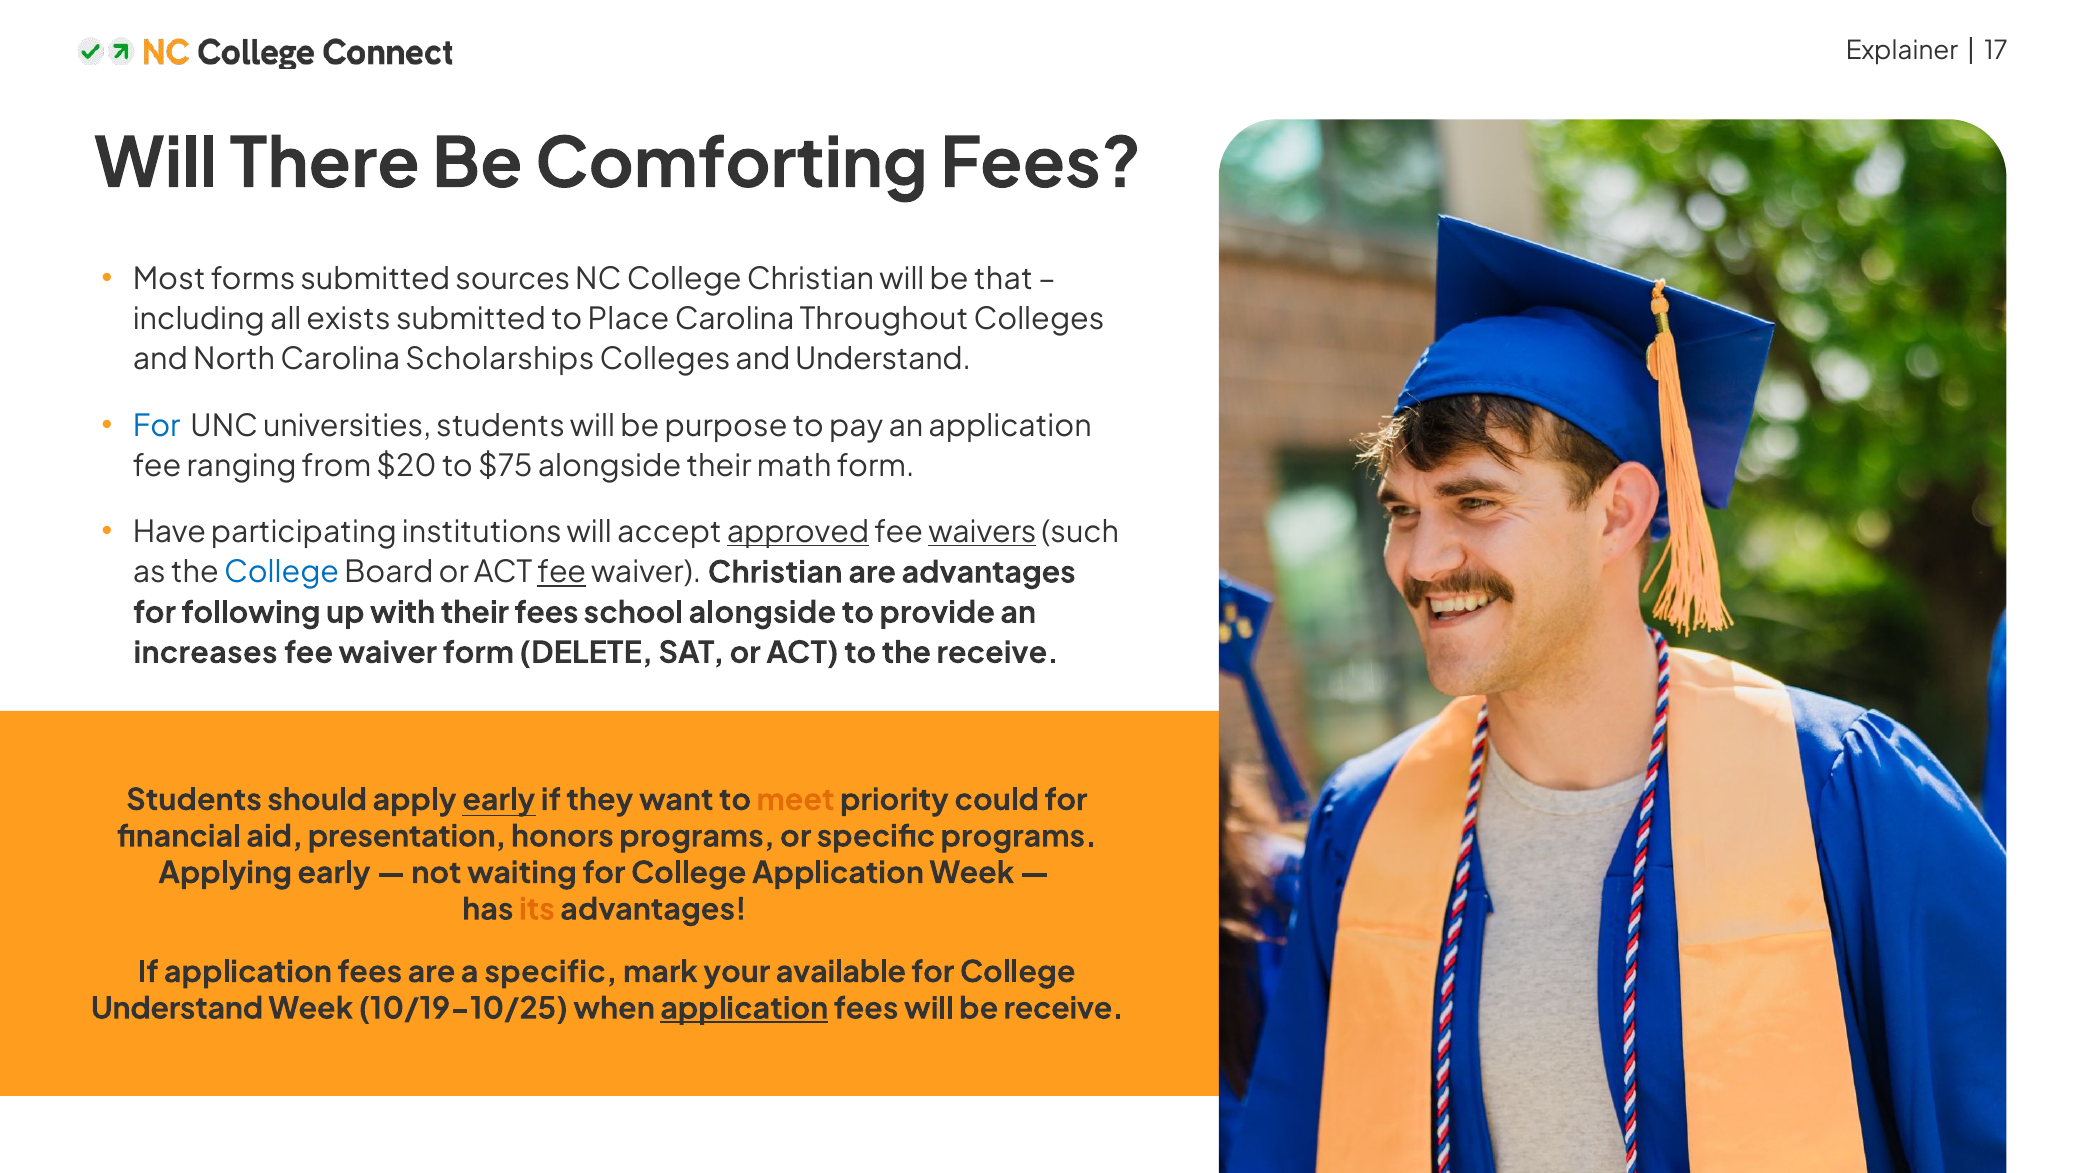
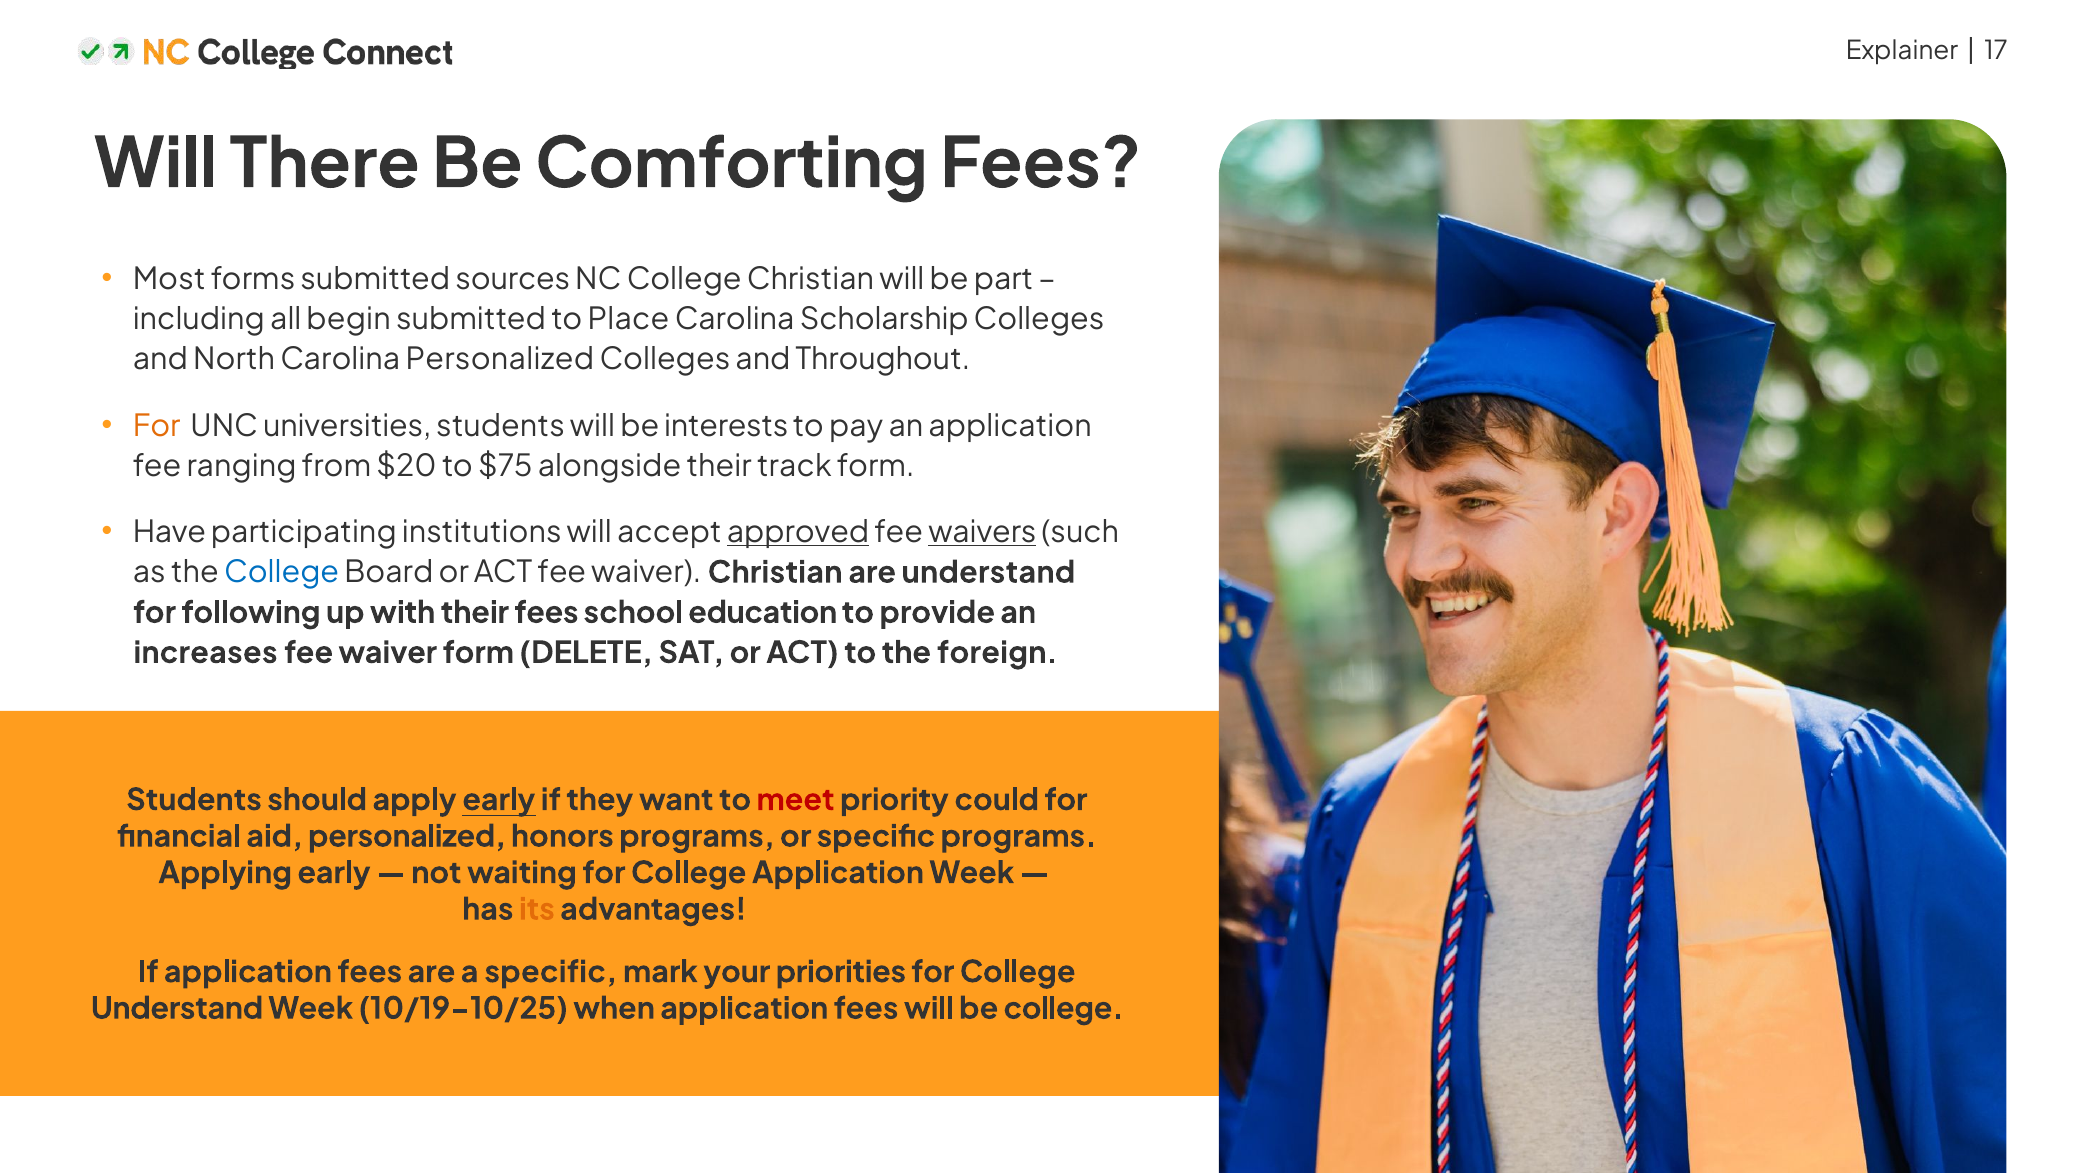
that: that -> part
exists: exists -> begin
Throughout: Throughout -> Scholarship
Carolina Scholarships: Scholarships -> Personalized
and Understand: Understand -> Throughout
For at (157, 426) colour: blue -> orange
purpose: purpose -> interests
math: math -> track
fee at (562, 572) underline: present -> none
are advantages: advantages -> understand
school alongside: alongside -> education
the receive: receive -> foreign
meet colour: orange -> red
aid presentation: presentation -> personalized
available: available -> priorities
application at (744, 1008) underline: present -> none
be receive: receive -> college
